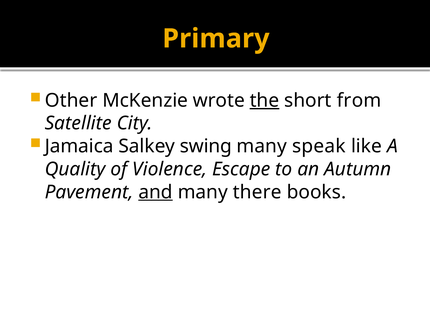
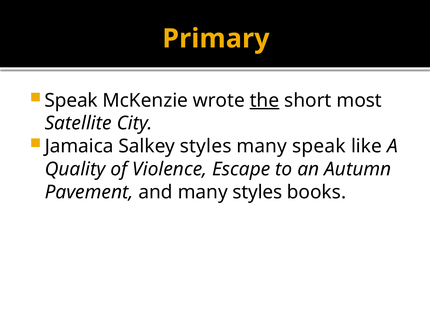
Other at (71, 101): Other -> Speak
from: from -> most
Salkey swing: swing -> styles
and underline: present -> none
many there: there -> styles
